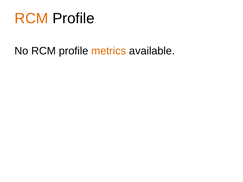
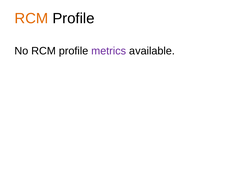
metrics colour: orange -> purple
